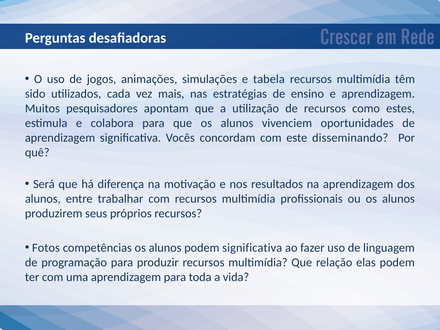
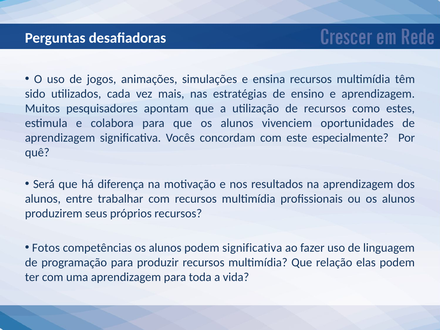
tabela: tabela -> ensina
disseminando: disseminando -> especialmente
